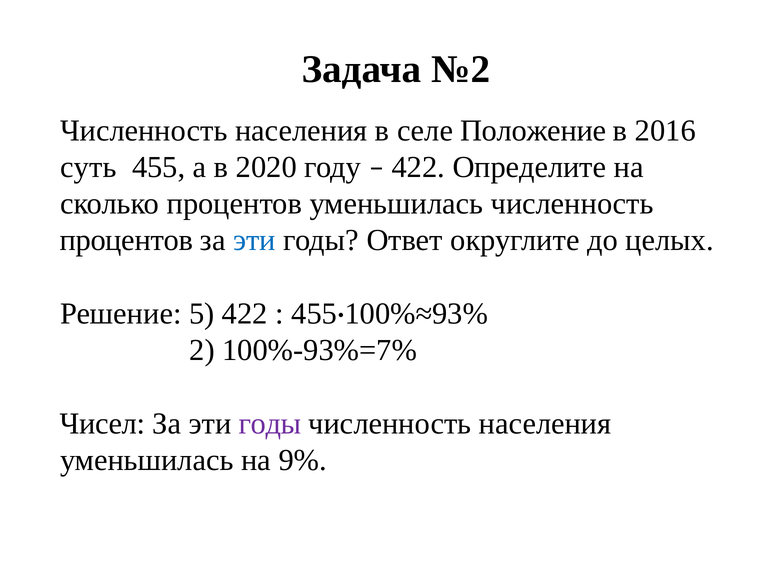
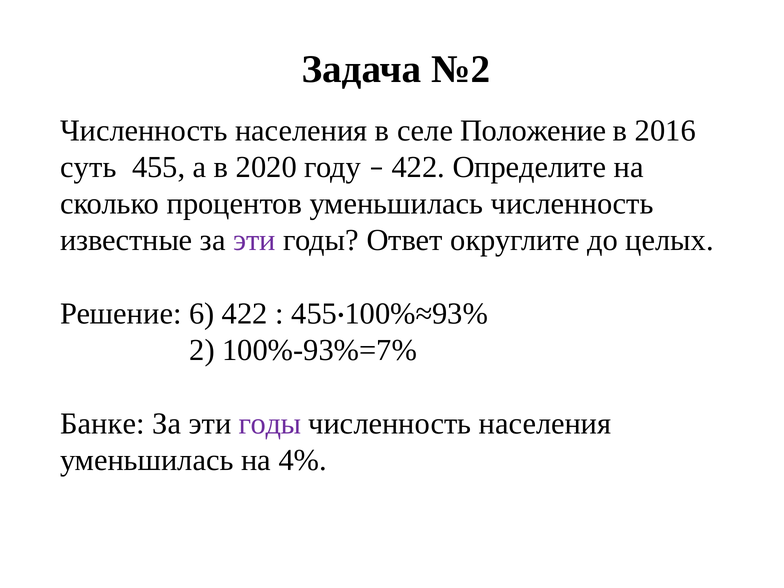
процентов at (126, 240): процентов -> известные
эти at (254, 240) colour: blue -> purple
5: 5 -> 6
Чисел: Чисел -> Банке
9%: 9% -> 4%
